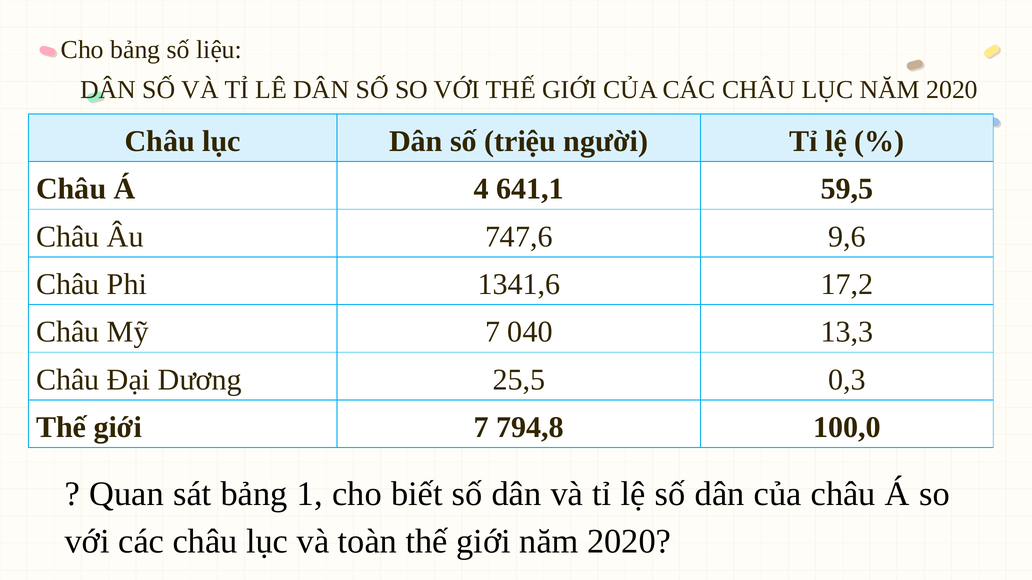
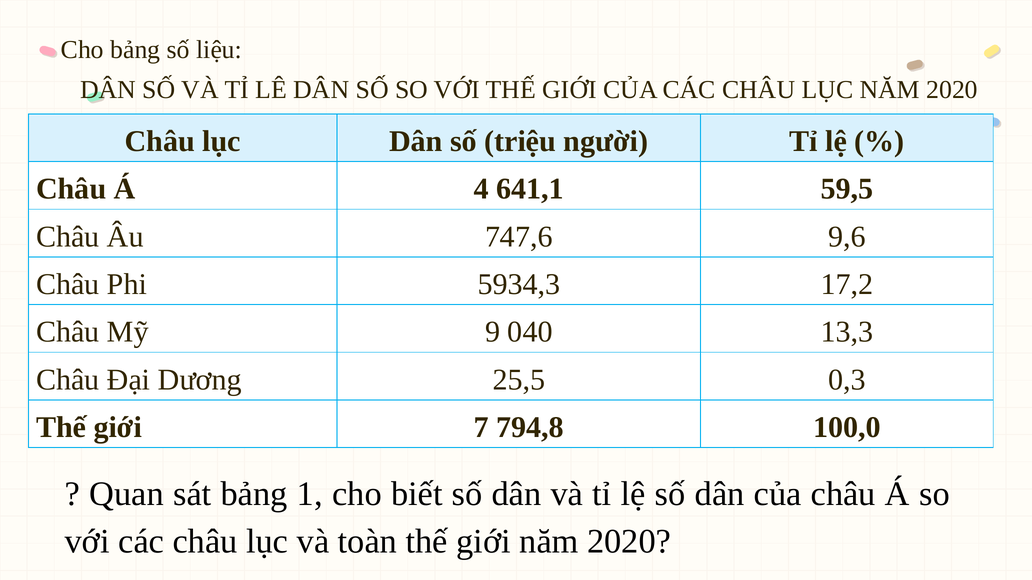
1341,6: 1341,6 -> 5934,3
Mỹ 7: 7 -> 9
